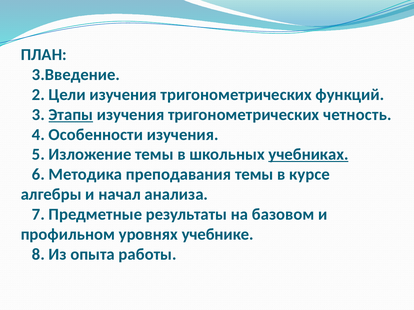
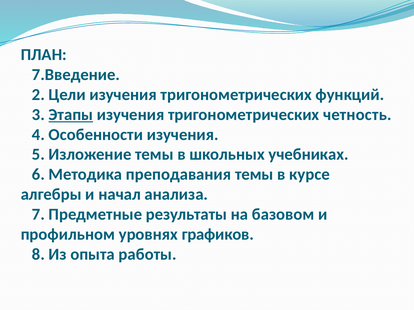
3.Введение: 3.Введение -> 7.Введение
учебниках underline: present -> none
учебнике: учебнике -> графиков
